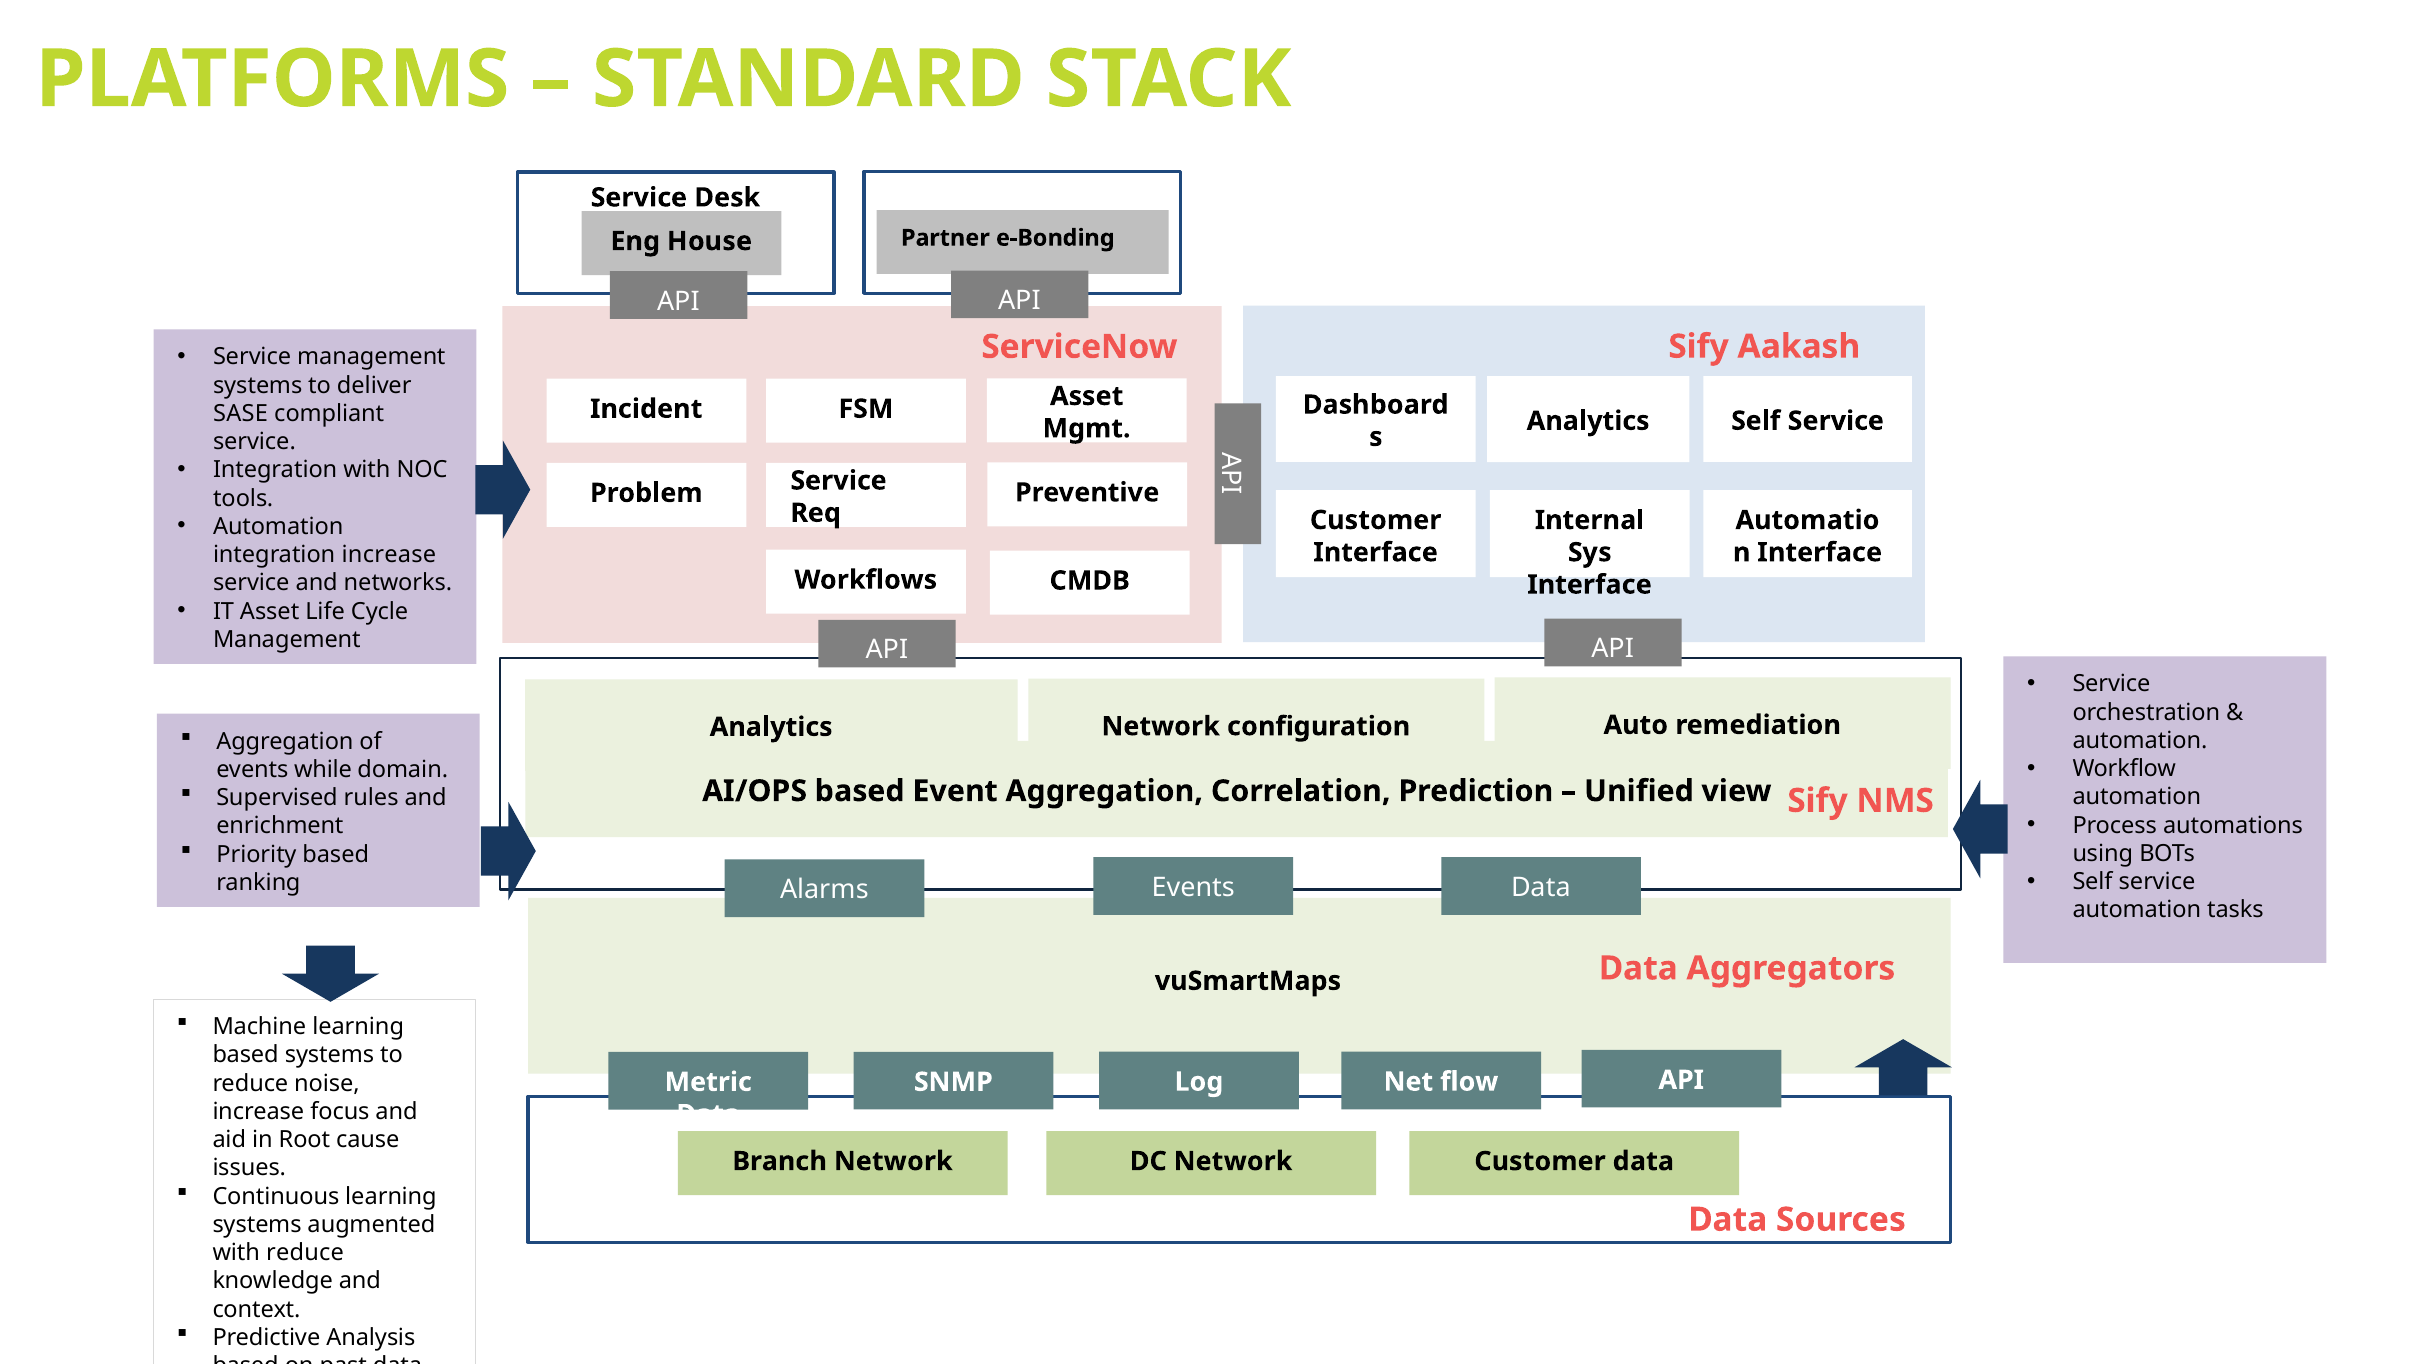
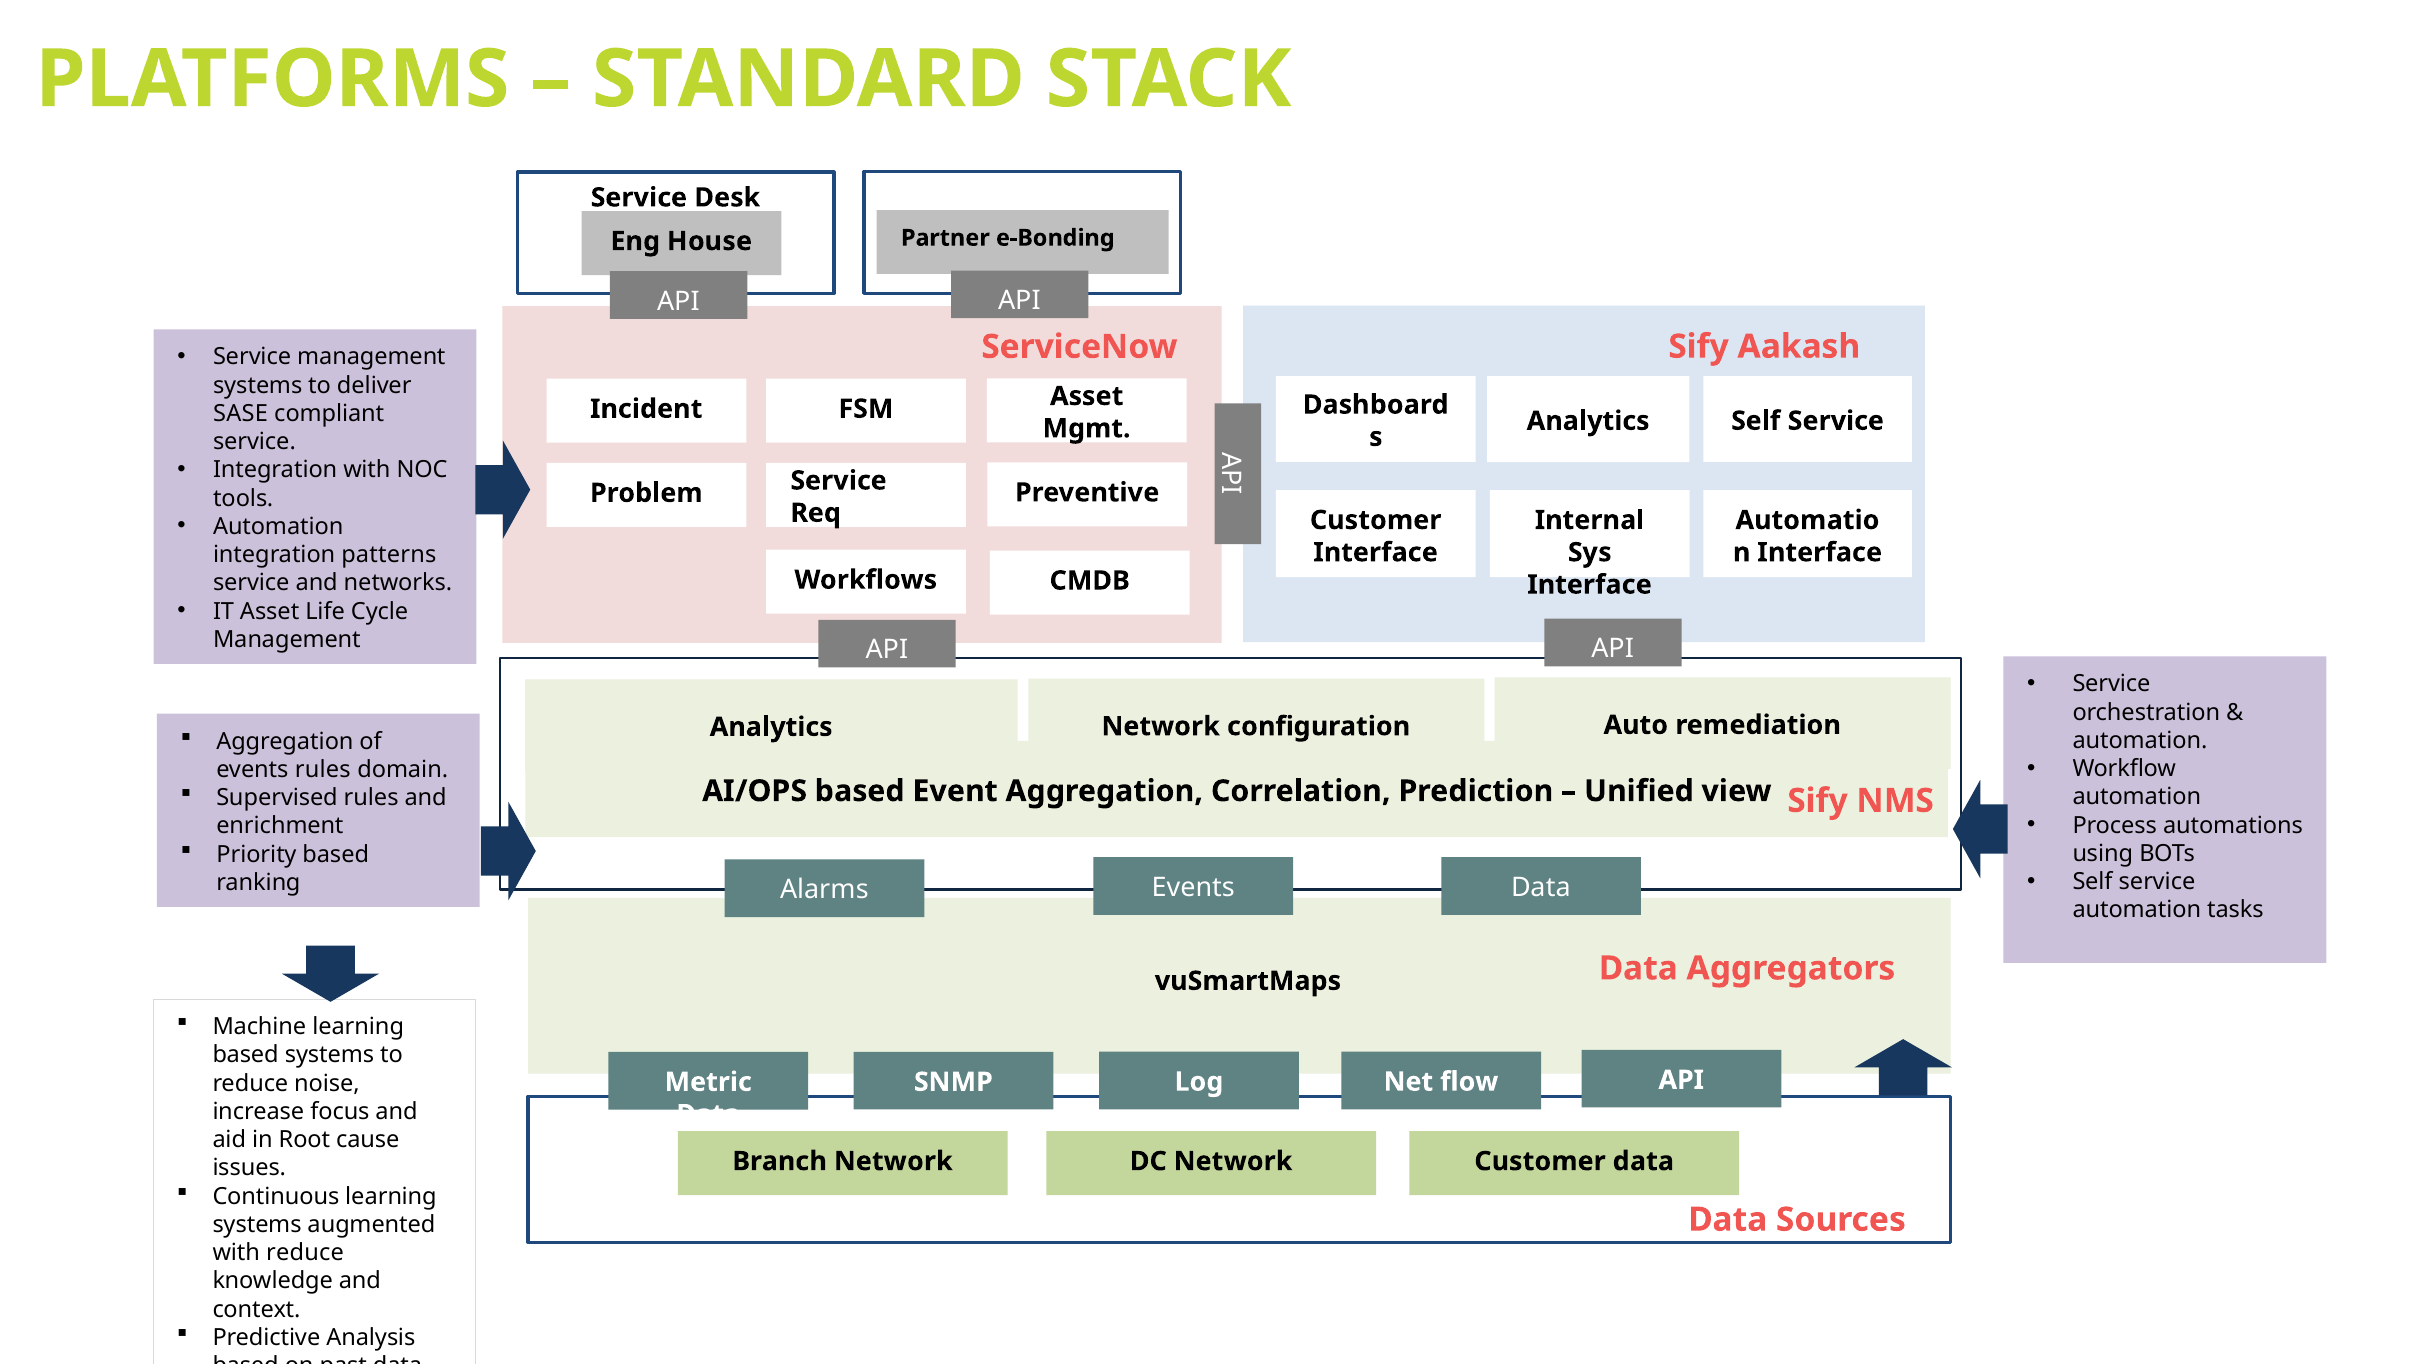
integration increase: increase -> patterns
events while: while -> rules
